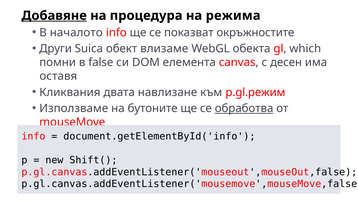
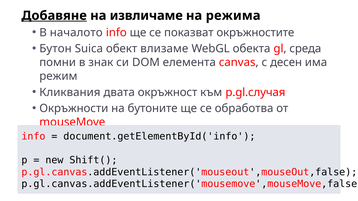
процедура: процедура -> извличаме
Други: Други -> Бутон
which: which -> среда
false: false -> знак
оставя: оставя -> режим
навлизане: навлизане -> окръжност
p.gl.режим: p.gl.режим -> p.gl.случая
Използваме: Използваме -> Окръжности
обработва underline: present -> none
